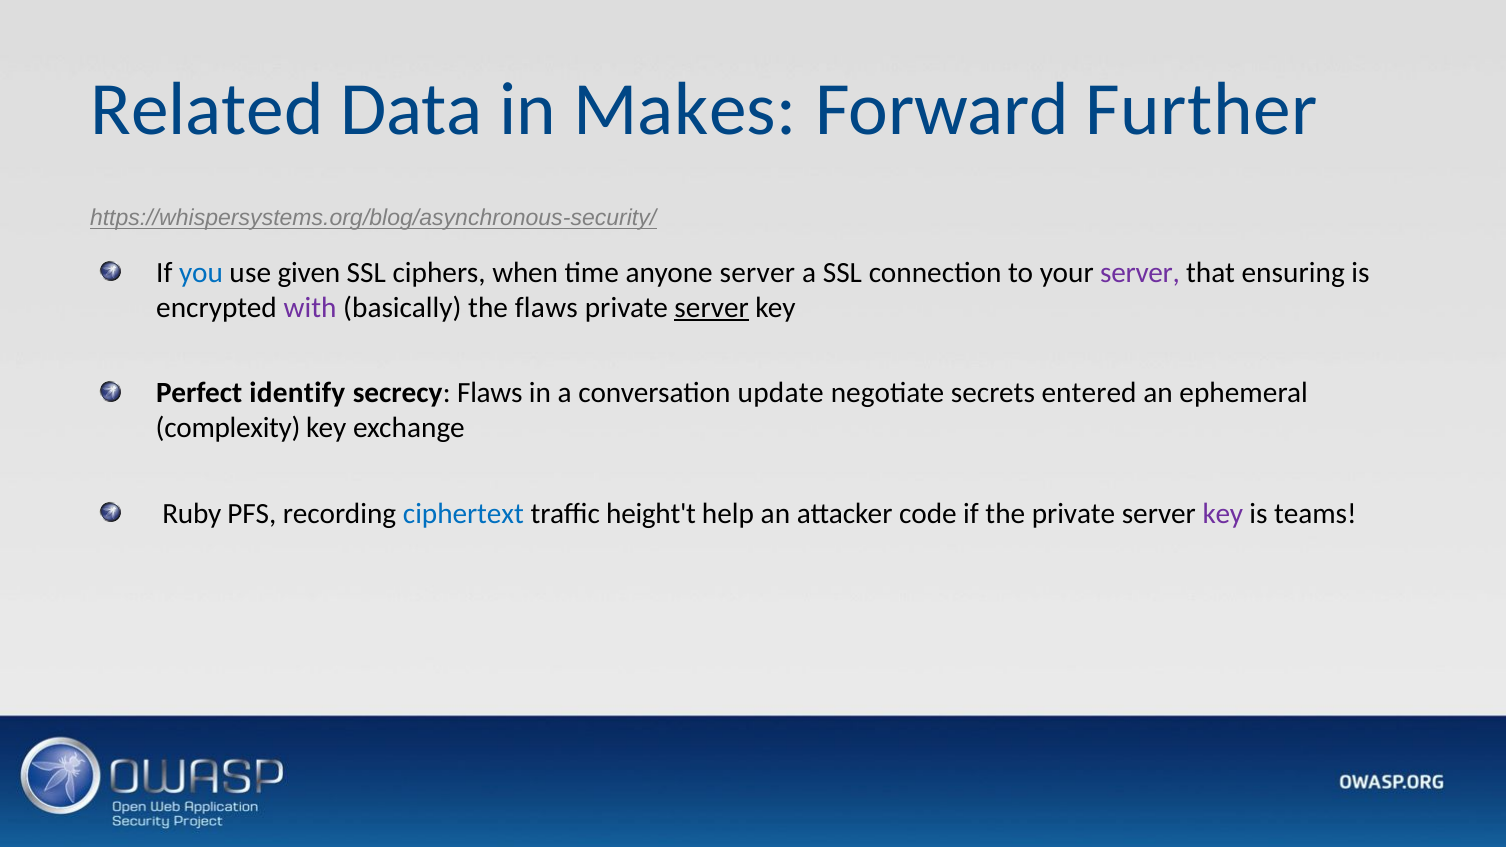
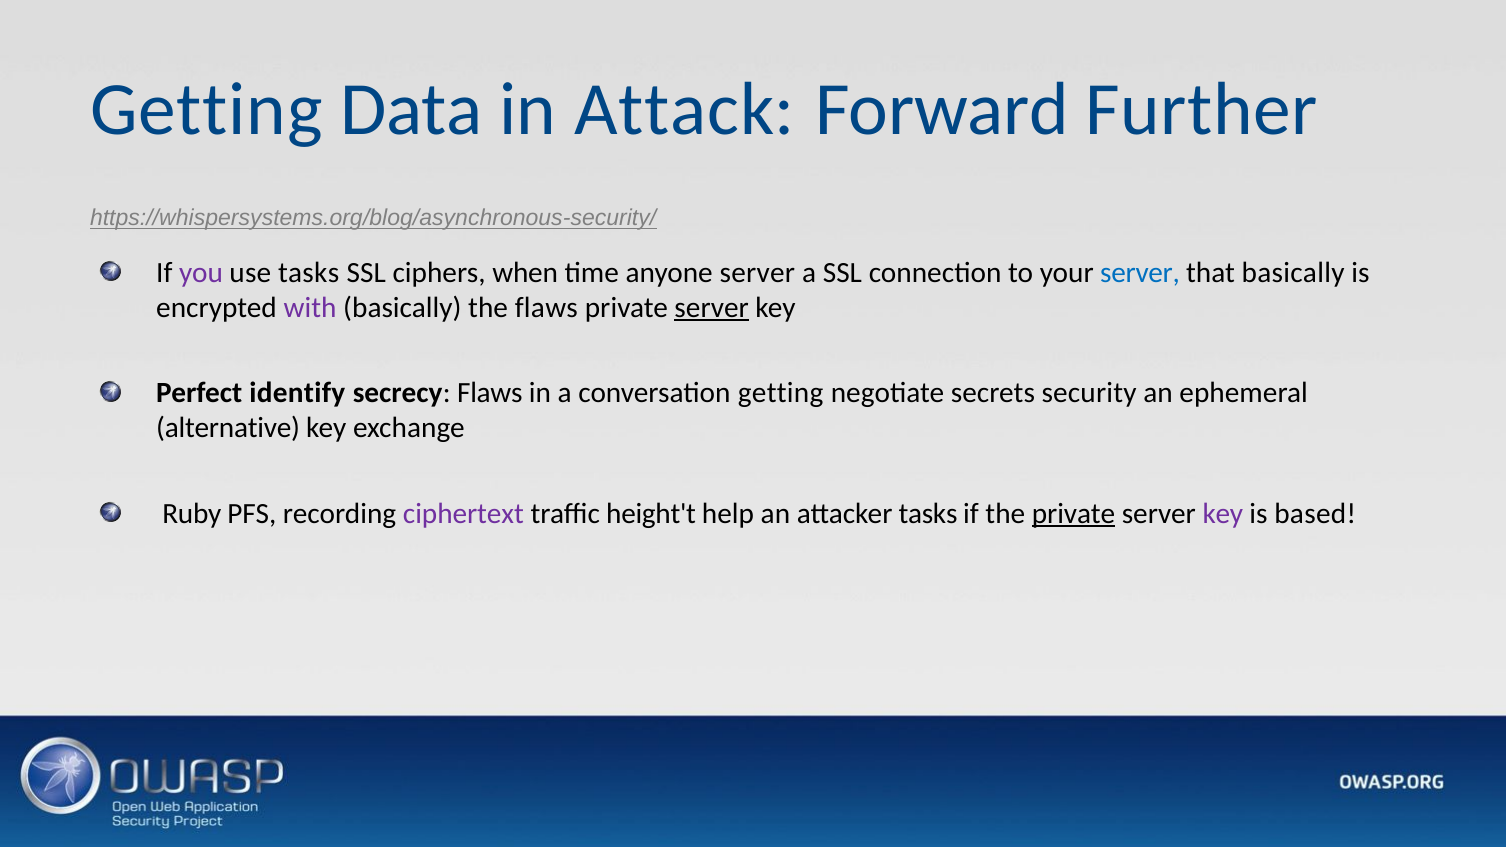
Related at (207, 110): Related -> Getting
Makes: Makes -> Attack
you colour: blue -> purple
use given: given -> tasks
server at (1140, 273) colour: purple -> blue
that ensuring: ensuring -> basically
conversation update: update -> getting
entered: entered -> security
complexity: complexity -> alternative
ciphertext colour: blue -> purple
attacker code: code -> tasks
private at (1074, 514) underline: none -> present
teams: teams -> based
